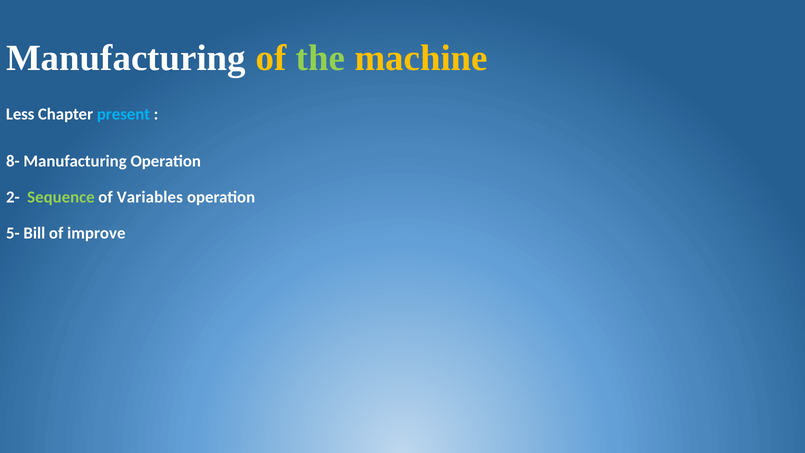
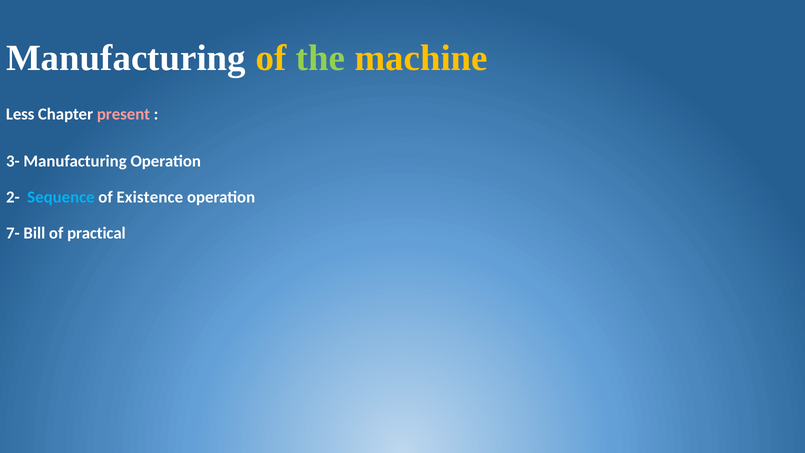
present colour: light blue -> pink
8-: 8- -> 3-
Sequence colour: light green -> light blue
Variables: Variables -> Existence
5-: 5- -> 7-
improve: improve -> practical
